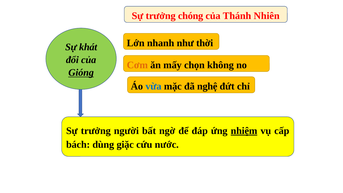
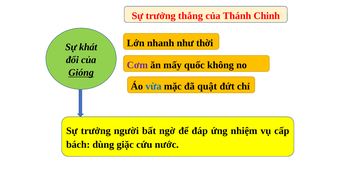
chóng: chóng -> thắng
Nhiên: Nhiên -> Chinh
Cơm colour: orange -> purple
chọn: chọn -> quốc
nghệ: nghệ -> quật
nhiệm underline: present -> none
